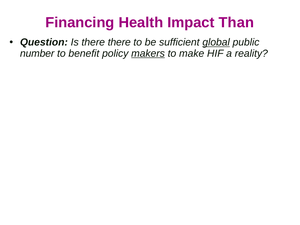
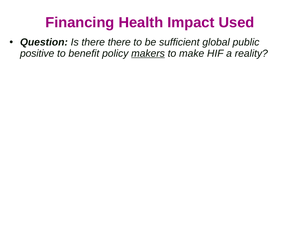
Than: Than -> Used
global underline: present -> none
number: number -> positive
